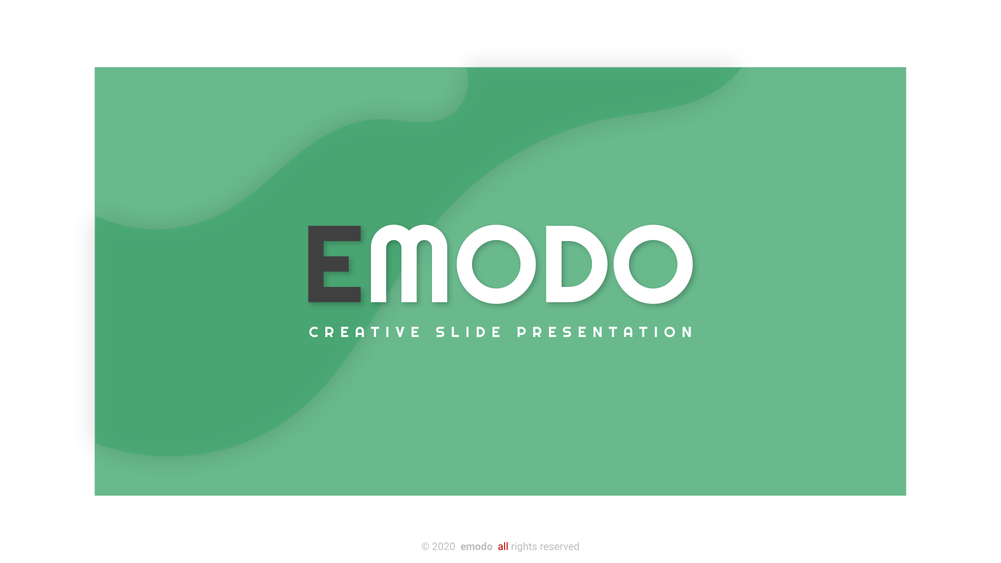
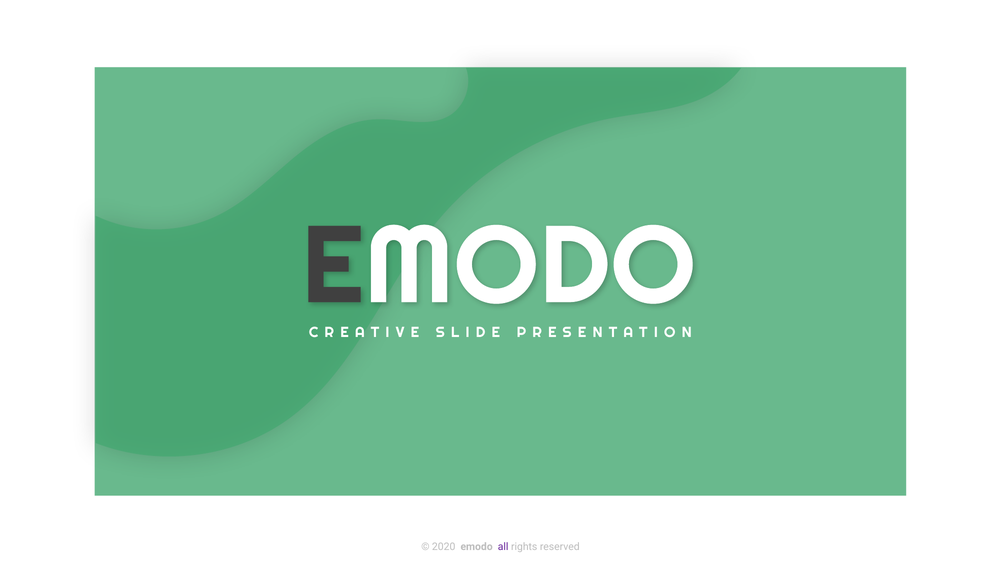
all colour: red -> purple
